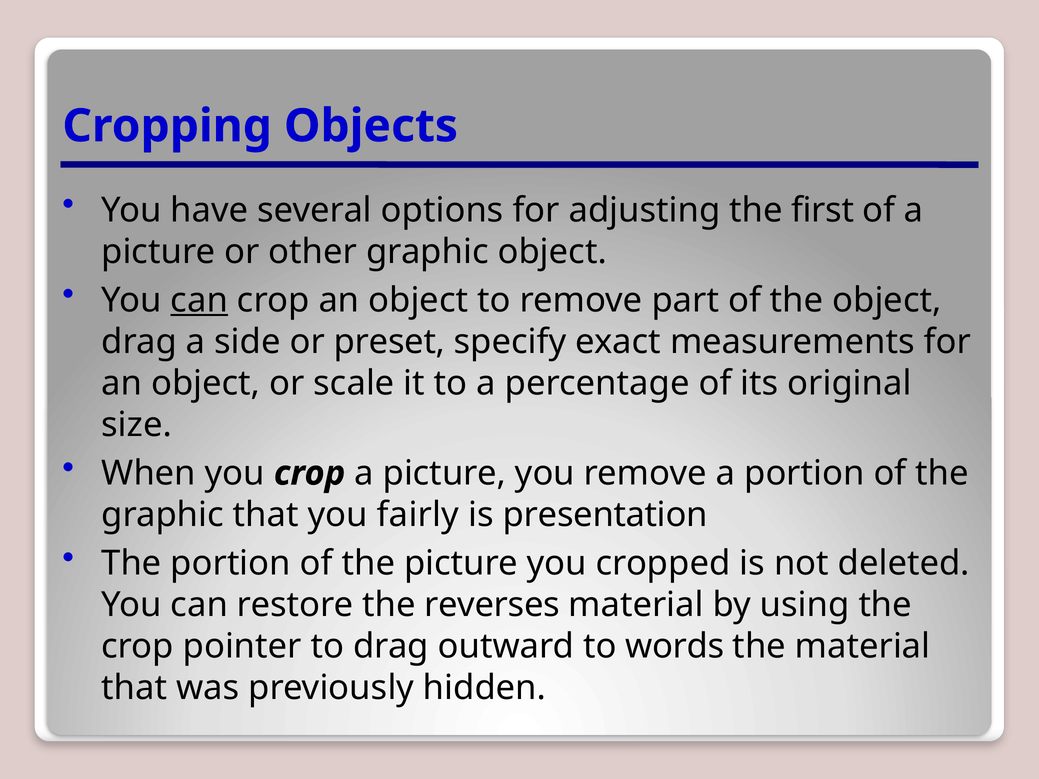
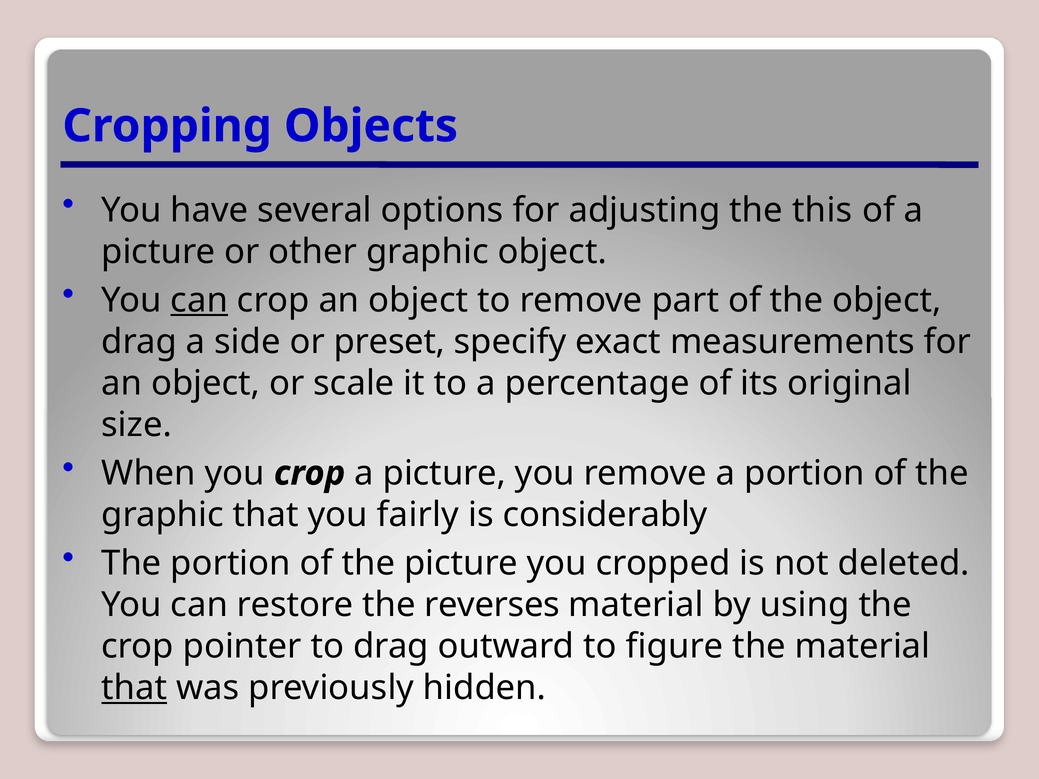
first: first -> this
presentation: presentation -> considerably
words: words -> figure
that at (134, 688) underline: none -> present
